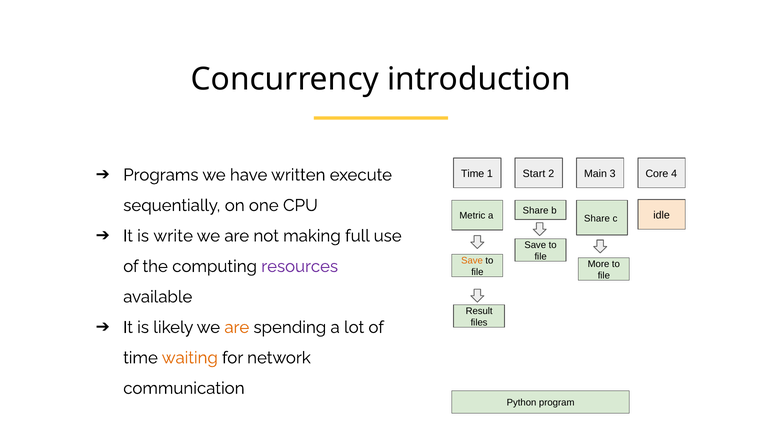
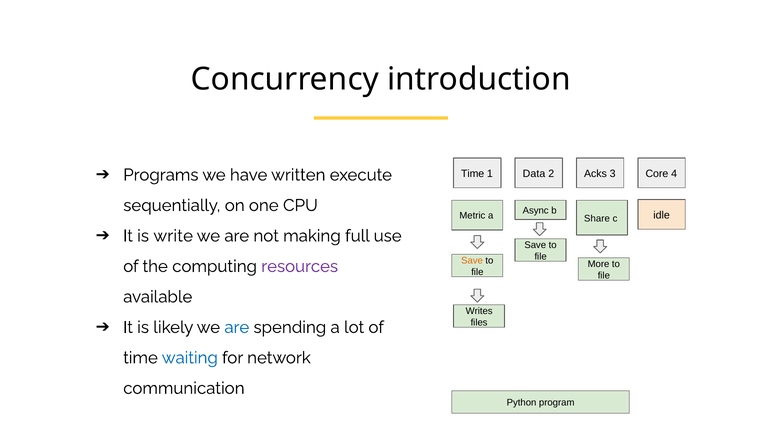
Start: Start -> Data
Main: Main -> Acks
Share at (536, 210): Share -> Async
Result: Result -> Writes
are at (237, 327) colour: orange -> blue
waiting colour: orange -> blue
